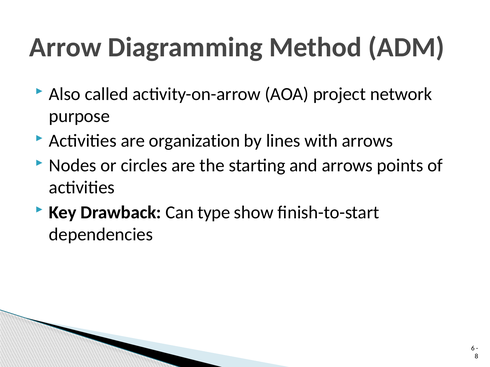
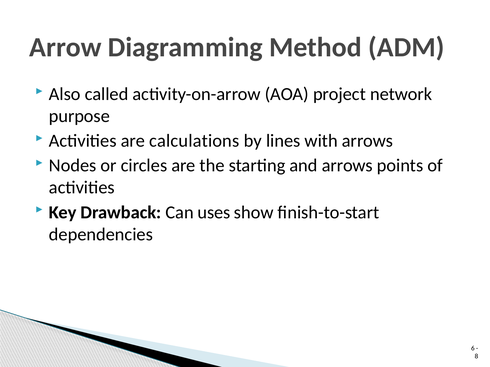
organization: organization -> calculations
type: type -> uses
